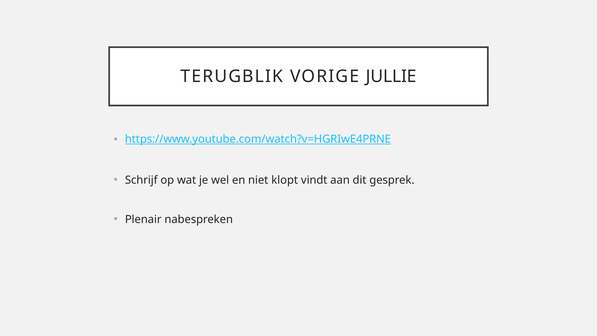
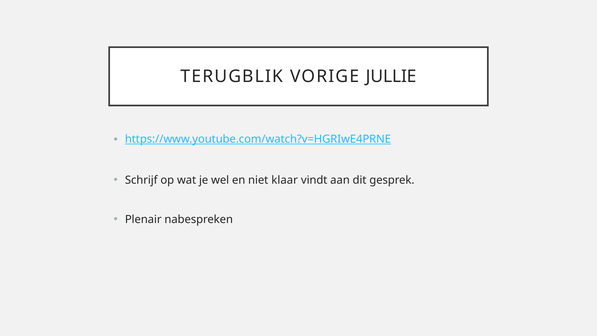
klopt: klopt -> klaar
